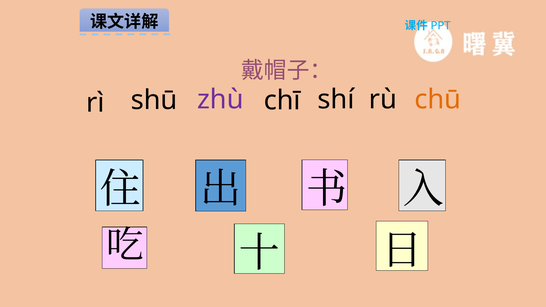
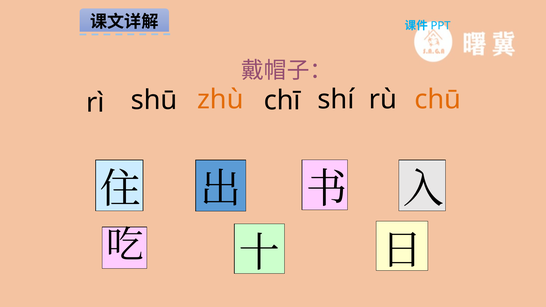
zhù colour: purple -> orange
